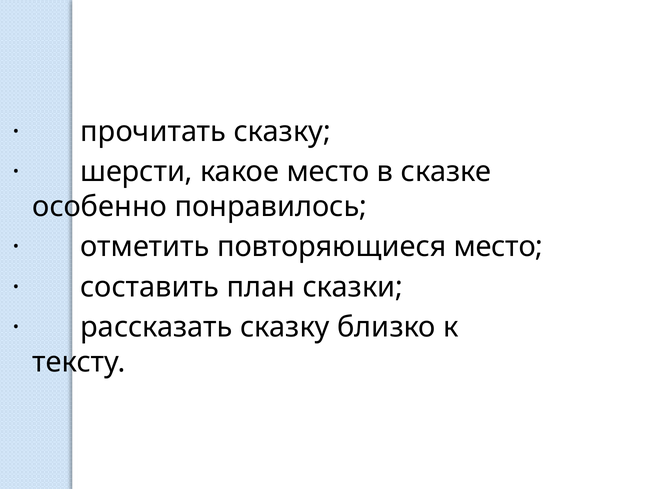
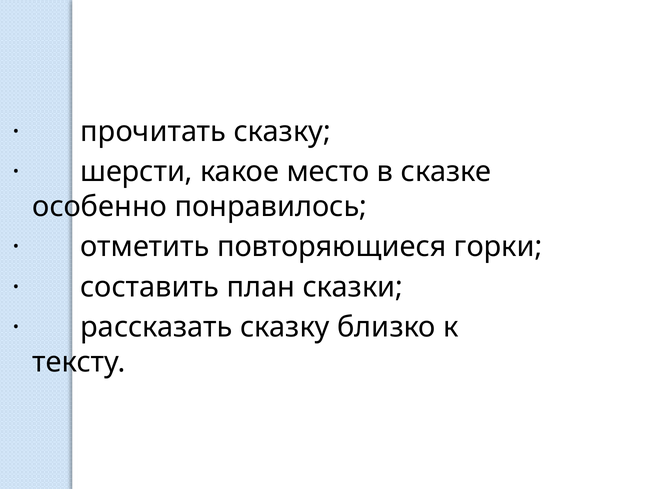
повторяющиеся место: место -> горки
